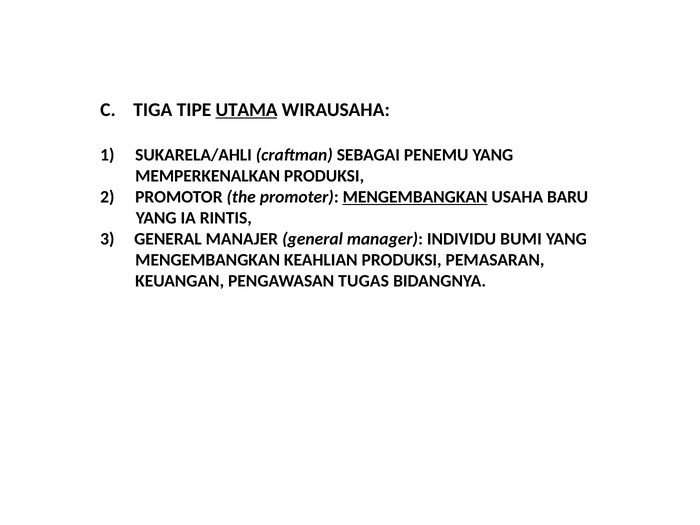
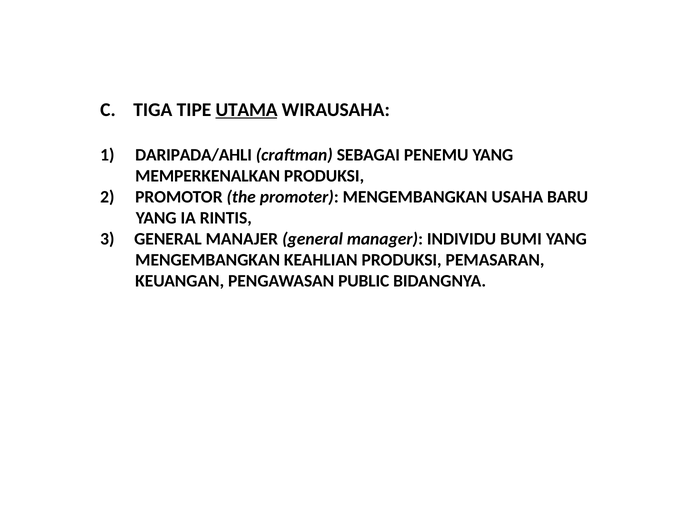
SUKARELA/AHLI: SUKARELA/AHLI -> DARIPADA/AHLI
MENGEMBANGKAN at (415, 197) underline: present -> none
TUGAS: TUGAS -> PUBLIC
